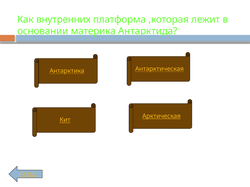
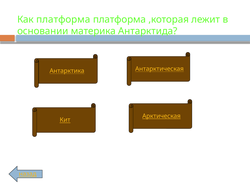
Как внутренних: внутренних -> платформа
